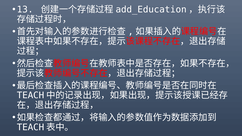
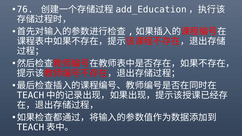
13: 13 -> 76
